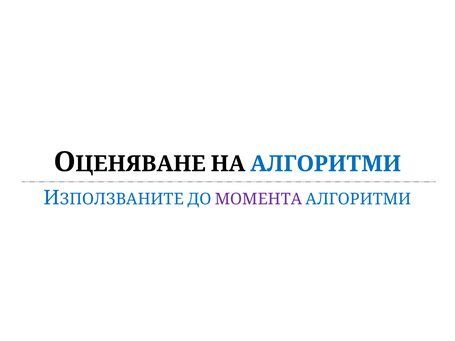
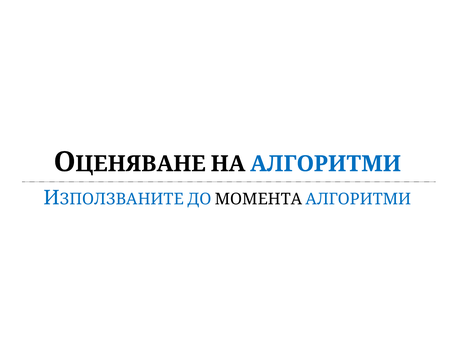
МОМЕНТА colour: purple -> black
